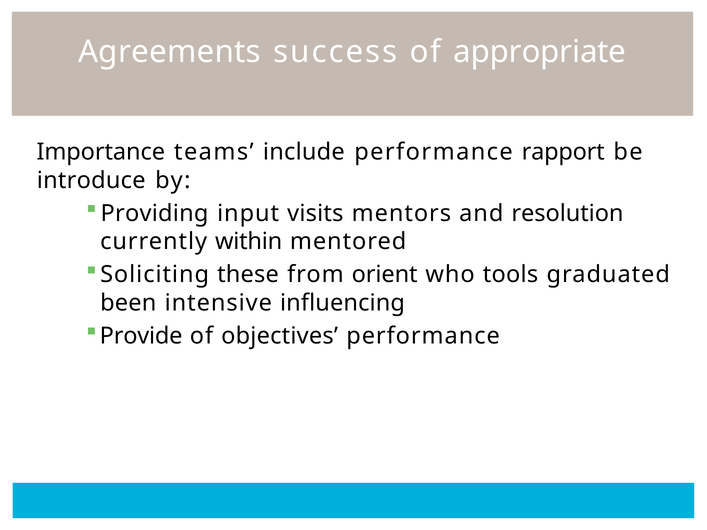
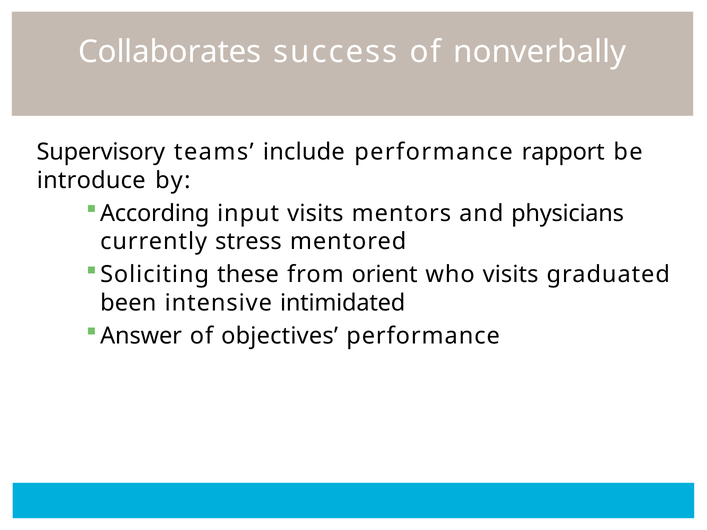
Agreements: Agreements -> Collaborates
appropriate: appropriate -> nonverbally
Importance: Importance -> Supervisory
Providing: Providing -> According
resolution: resolution -> physicians
within: within -> stress
who tools: tools -> visits
influencing: influencing -> intimidated
Provide: Provide -> Answer
